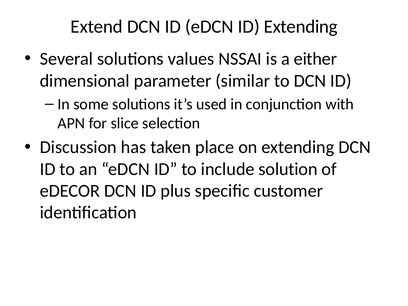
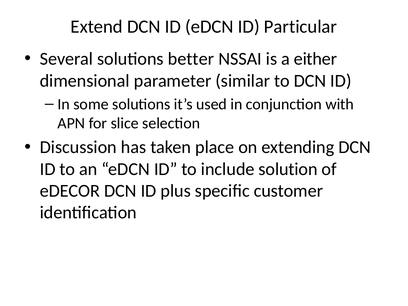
ID Extending: Extending -> Particular
values: values -> better
